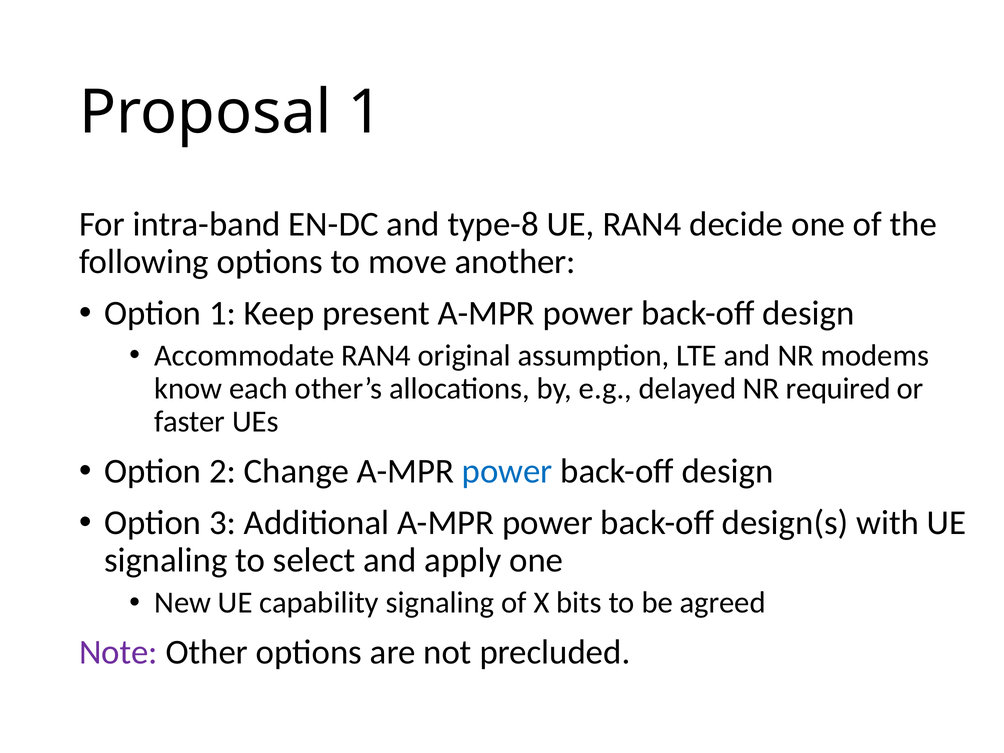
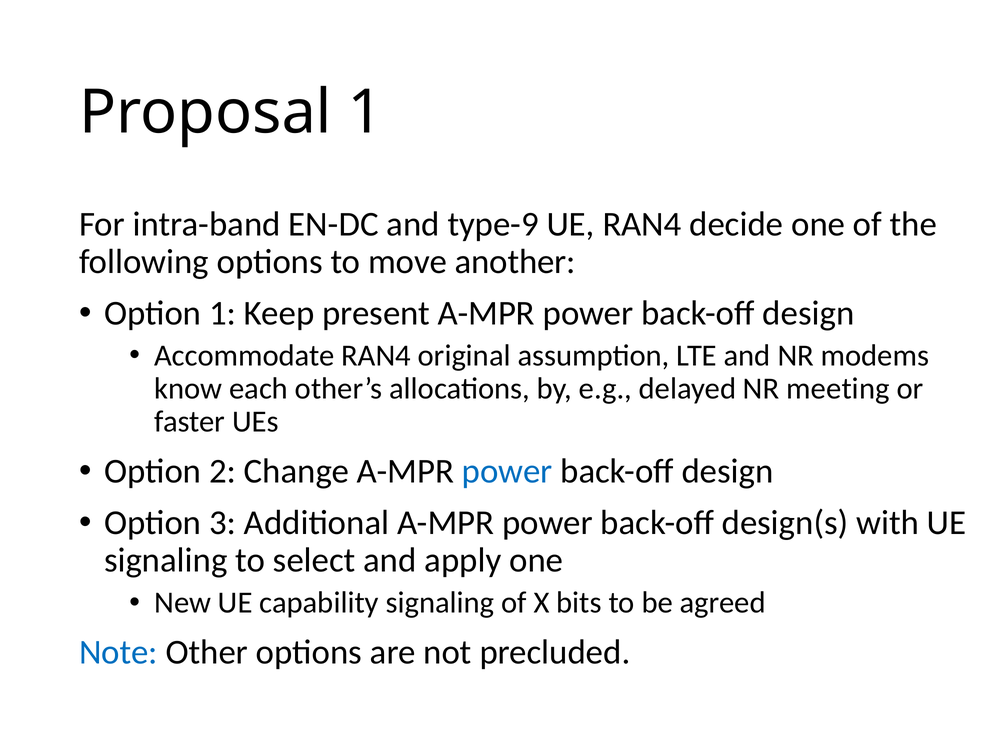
type-8: type-8 -> type-9
required: required -> meeting
Note colour: purple -> blue
